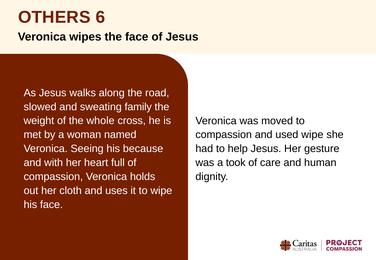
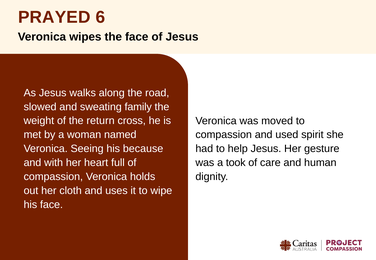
OTHERS: OTHERS -> PRAYED
whole: whole -> return
used wipe: wipe -> spirit
